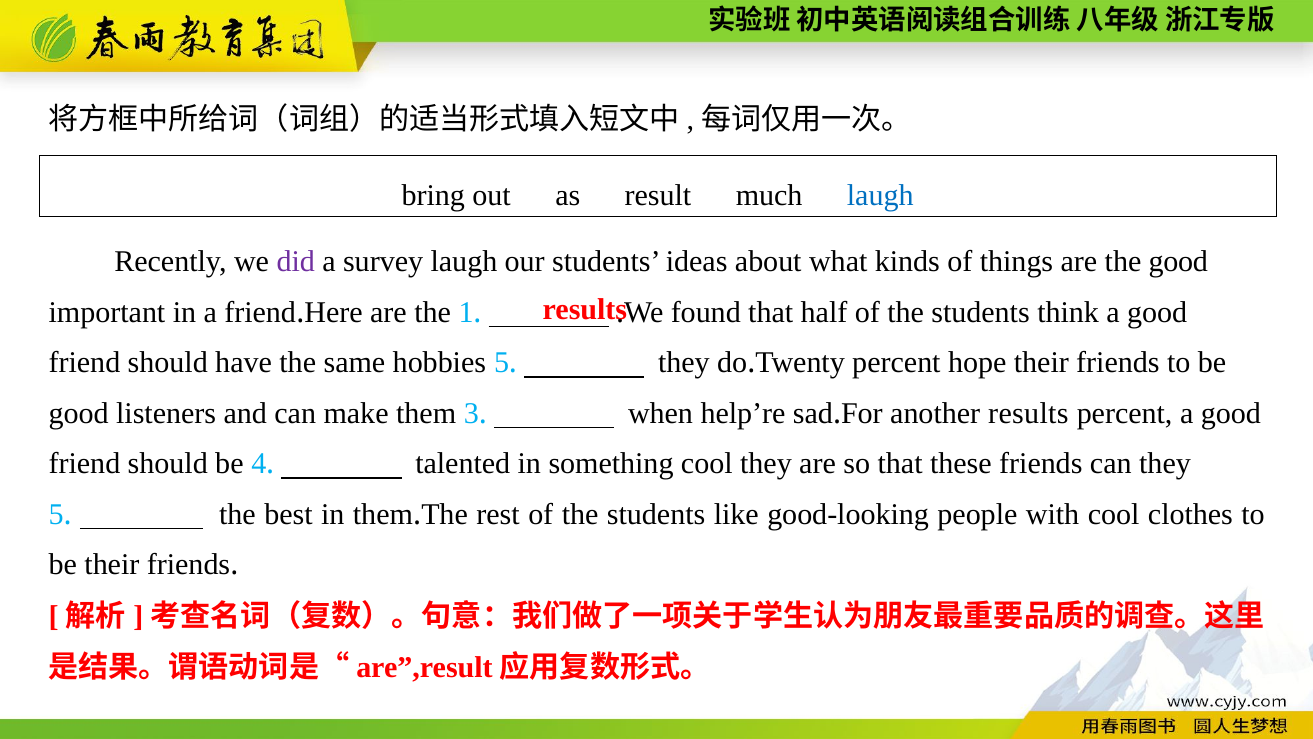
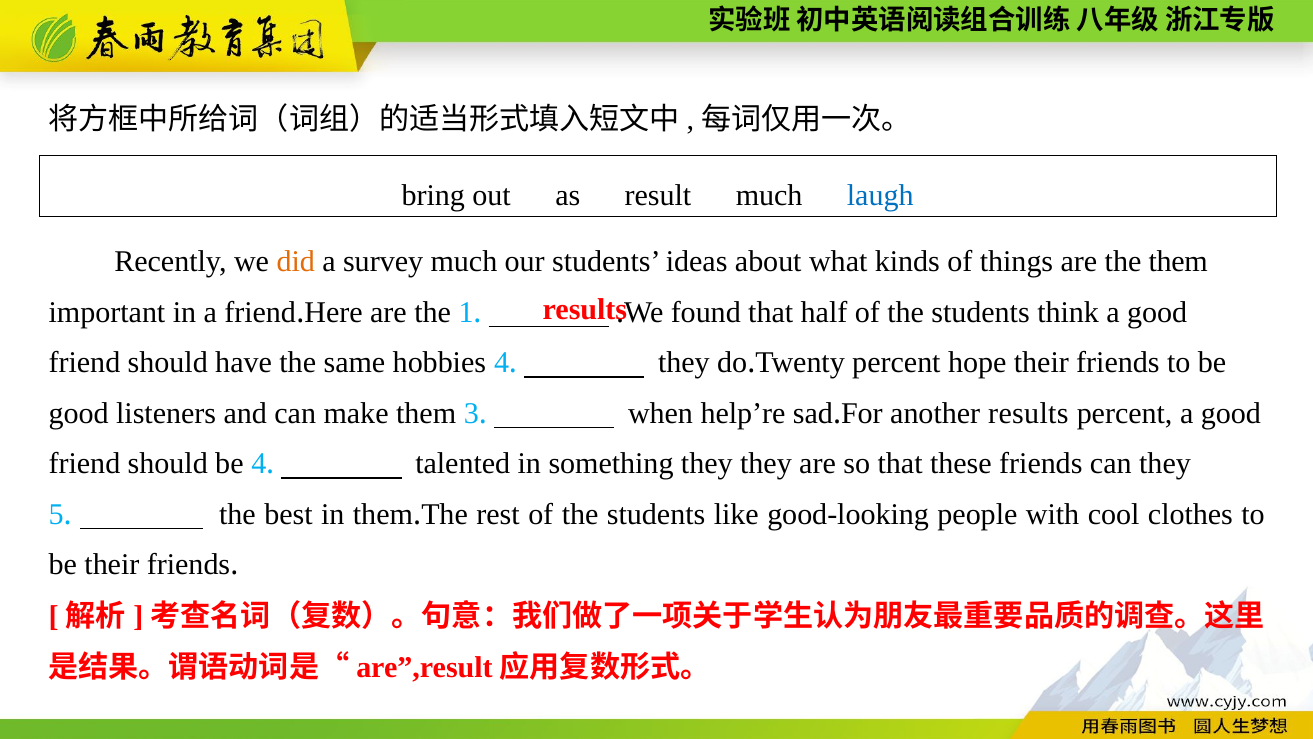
did colour: purple -> orange
survey laugh: laugh -> much
the good: good -> them
hobbies 5: 5 -> 4
something cool: cool -> they
